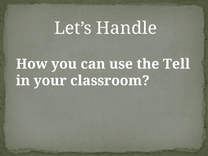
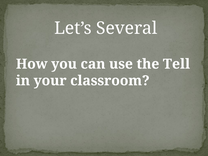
Handle: Handle -> Several
